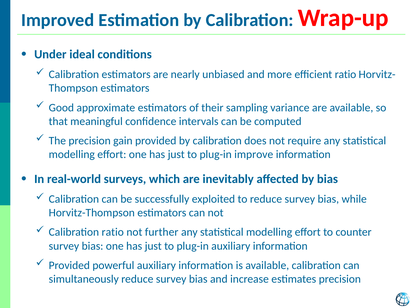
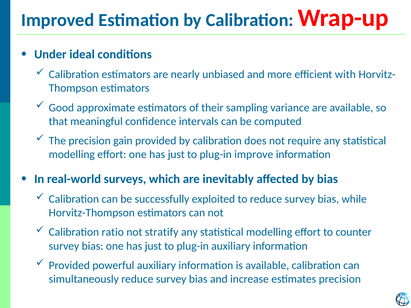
efficient ratio: ratio -> with
further: further -> stratify
